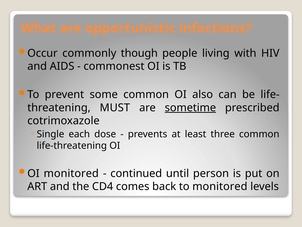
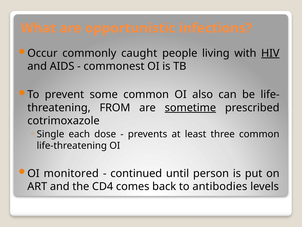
though: though -> caught
HIV underline: none -> present
MUST: MUST -> FROM
to monitored: monitored -> antibodies
